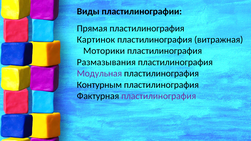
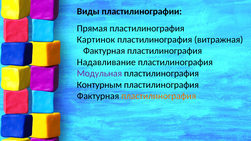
Моторики at (104, 51): Моторики -> Фактурная
Размазывания: Размазывания -> Надавливание
пластилинография at (159, 96) colour: purple -> orange
